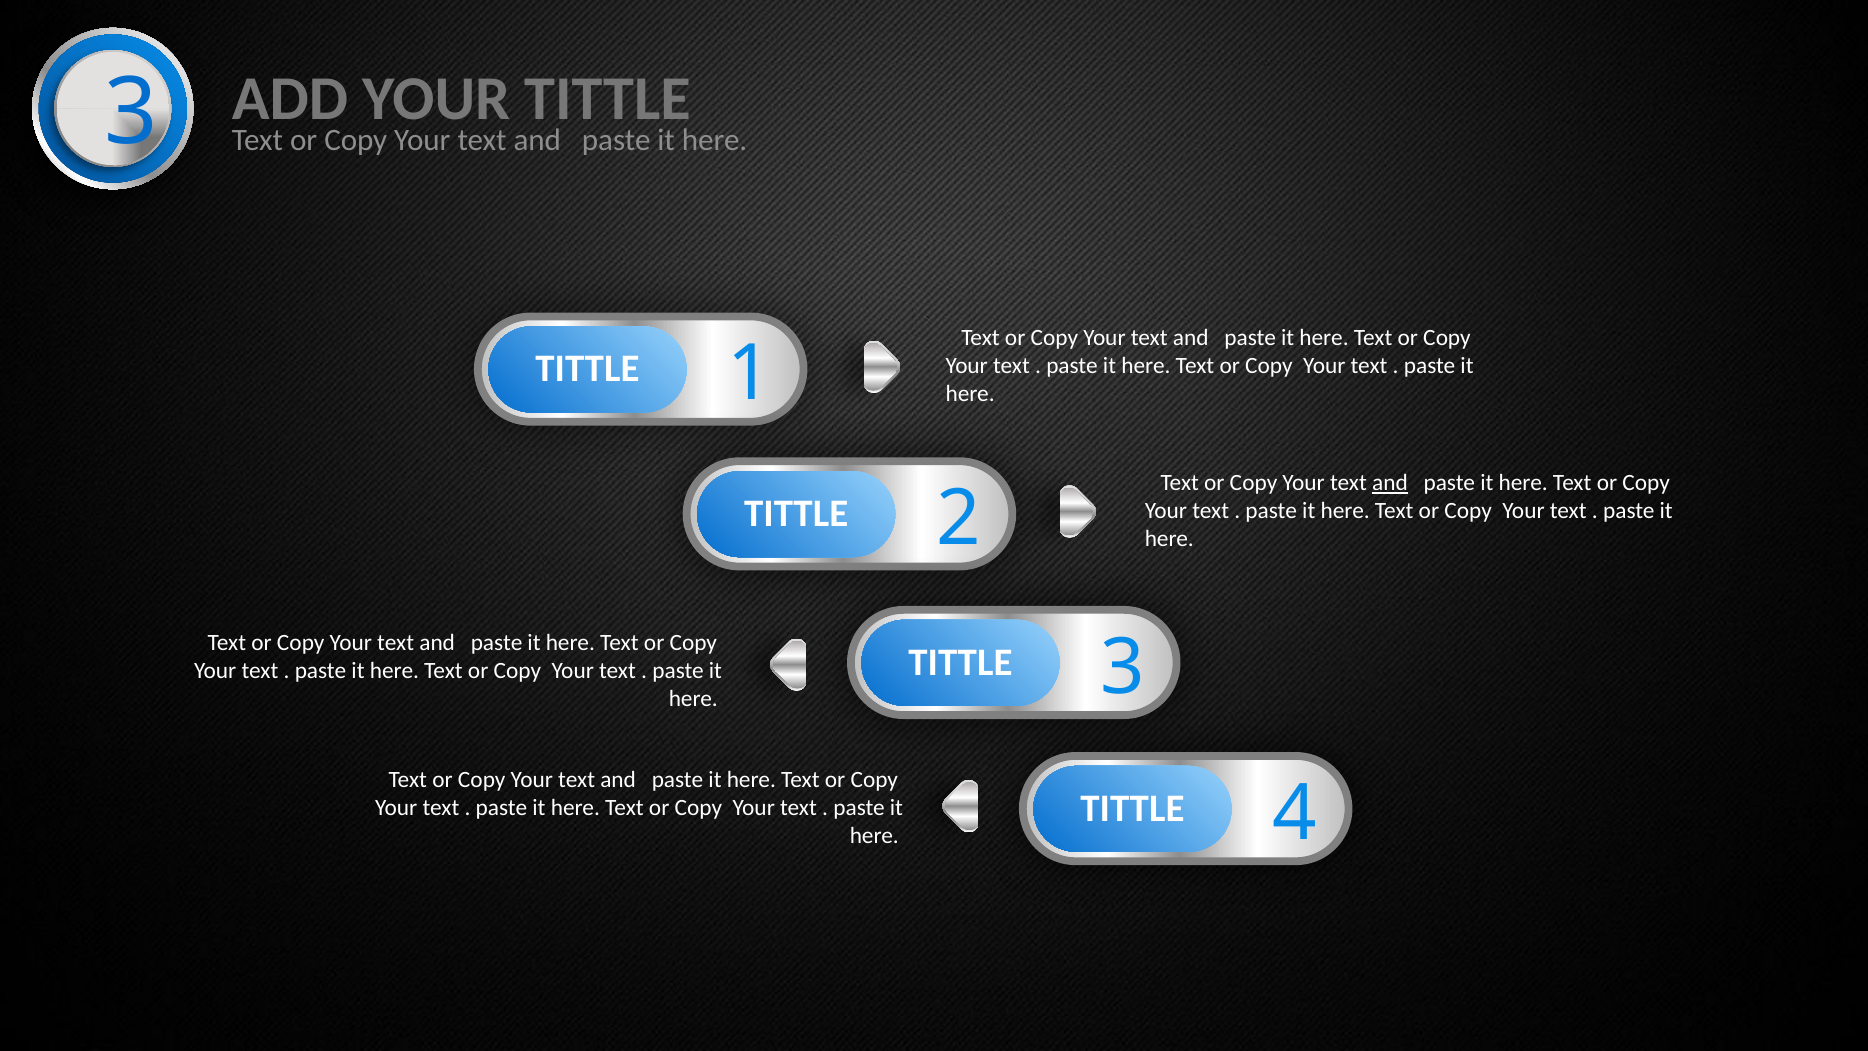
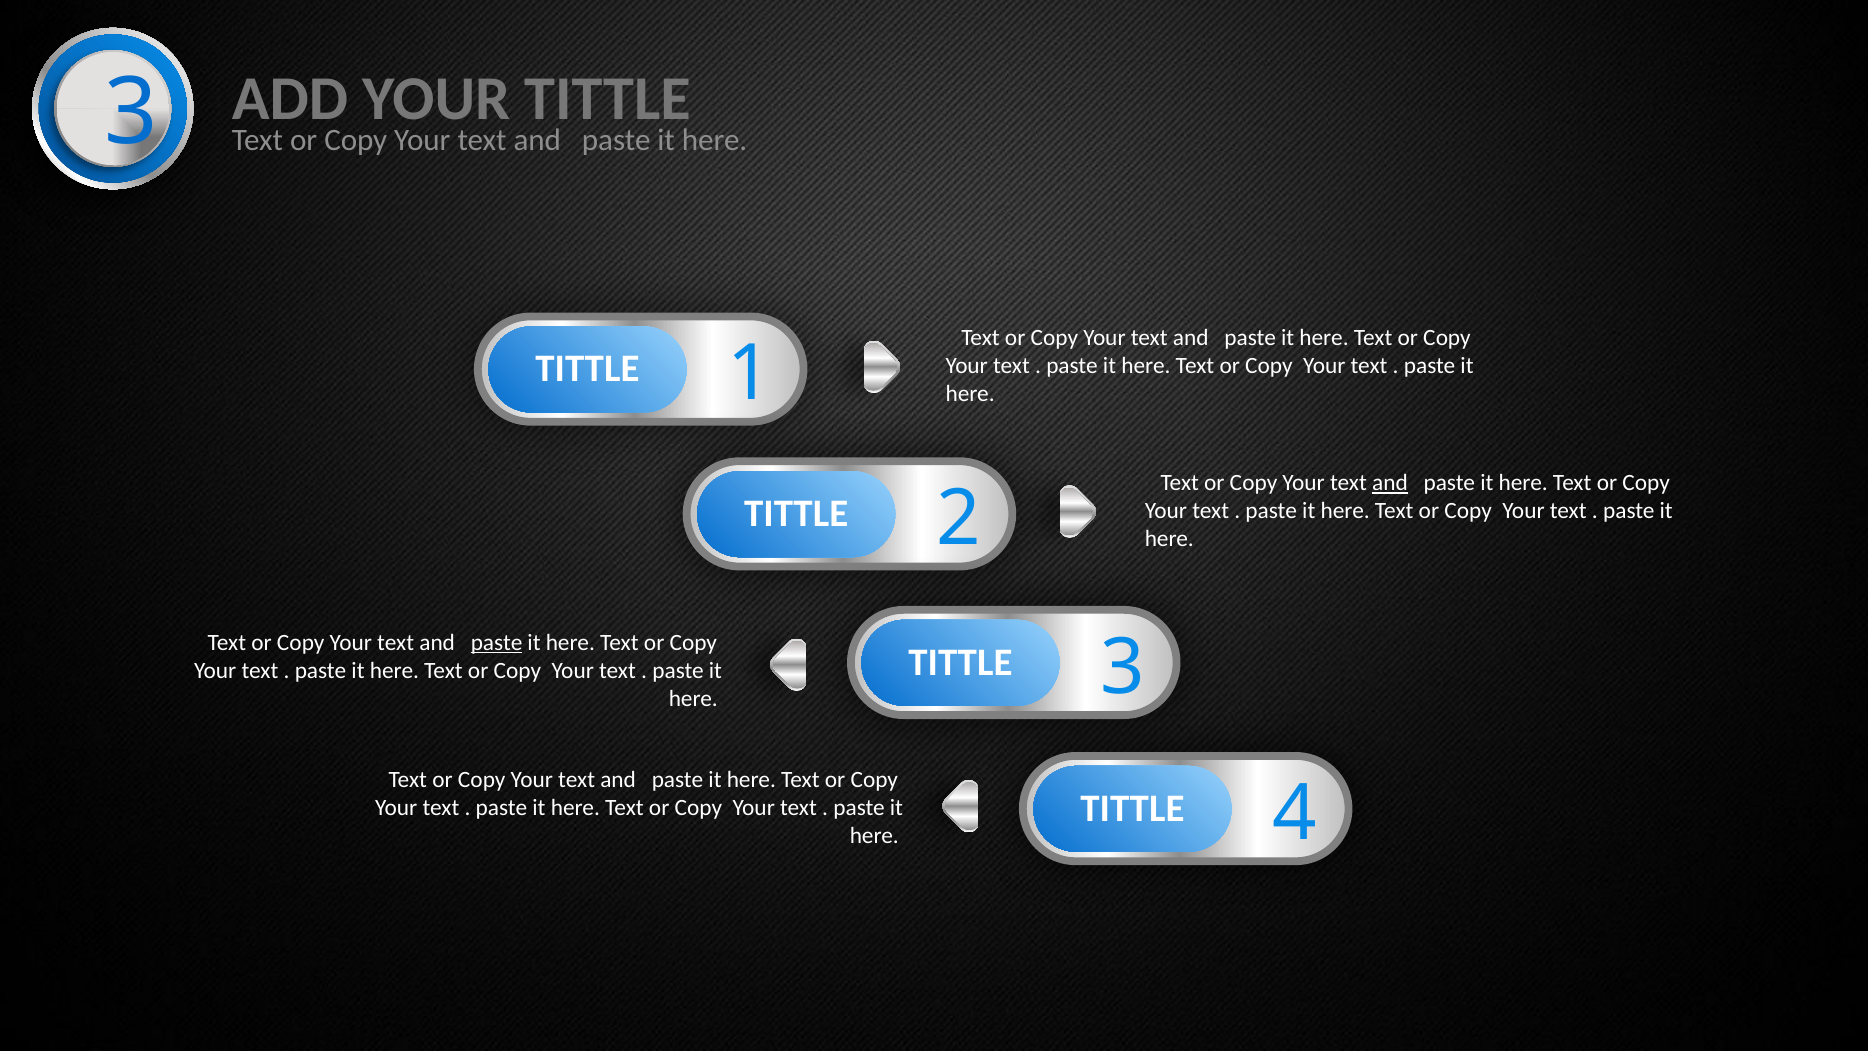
paste at (497, 642) underline: none -> present
